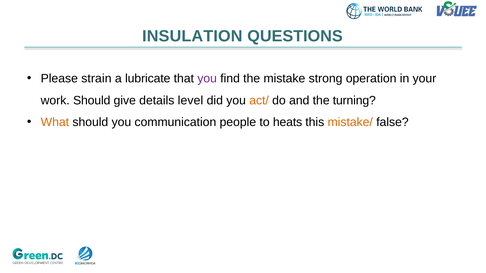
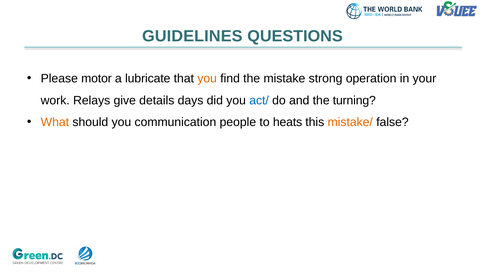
INSULATION: INSULATION -> GUIDELINES
strain: strain -> motor
you at (207, 79) colour: purple -> orange
work Should: Should -> Relays
level: level -> days
act/ colour: orange -> blue
